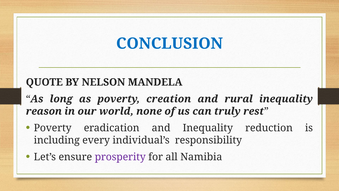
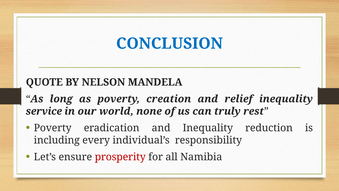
rural: rural -> relief
reason: reason -> service
prosperity colour: purple -> red
